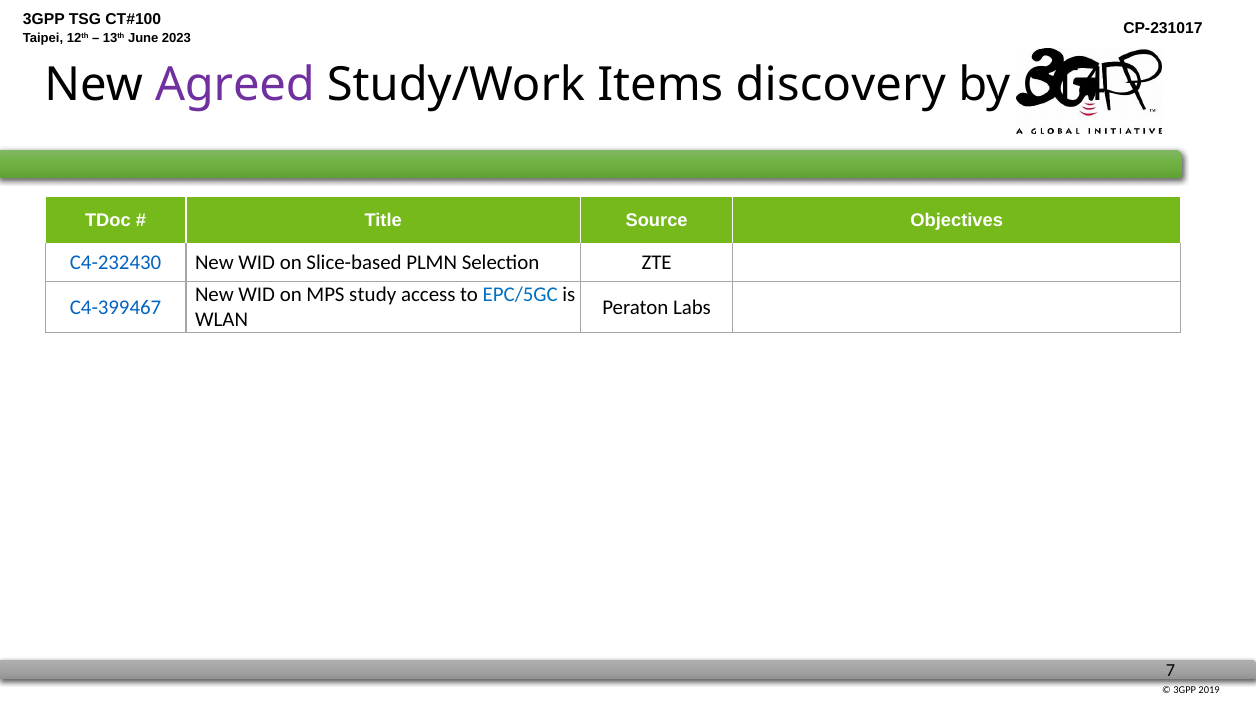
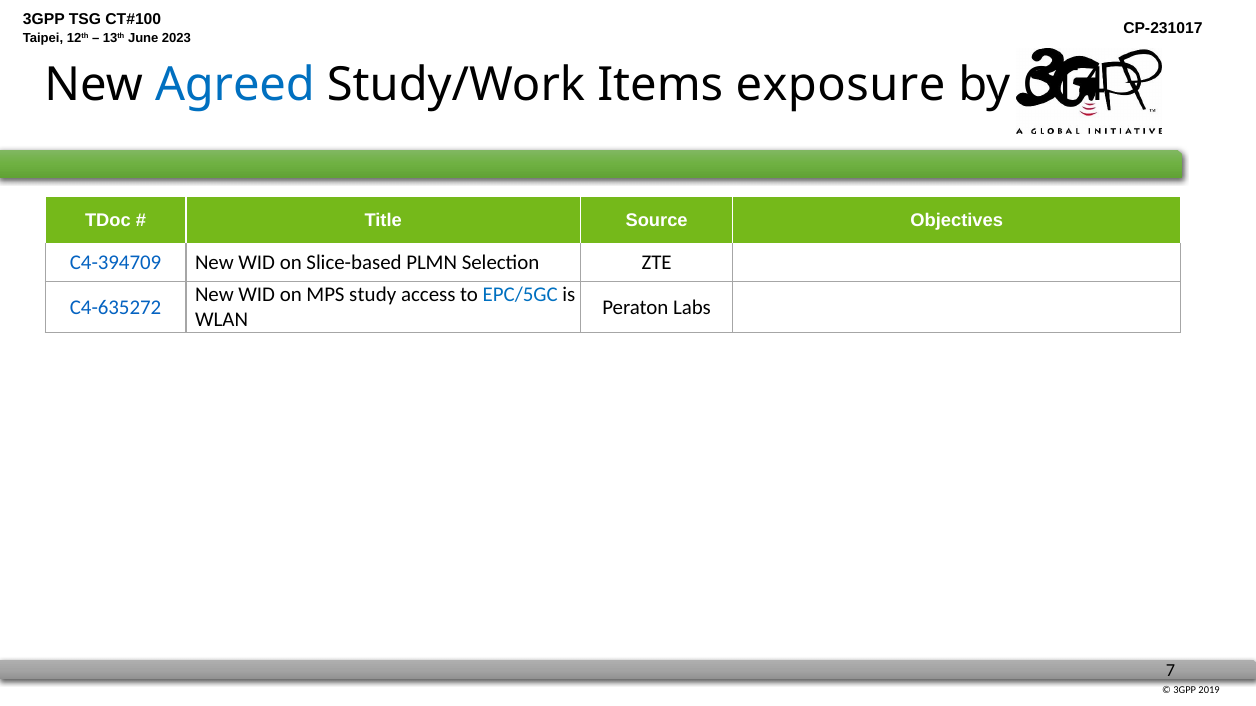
Agreed colour: purple -> blue
discovery: discovery -> exposure
C4-232430: C4-232430 -> C4-394709
C4-399467: C4-399467 -> C4-635272
